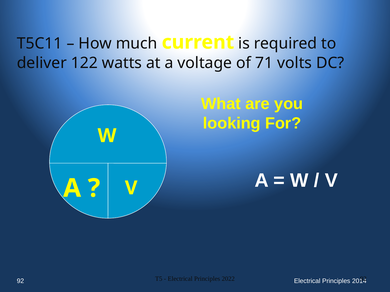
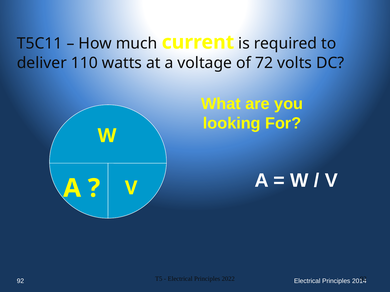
122: 122 -> 110
71: 71 -> 72
